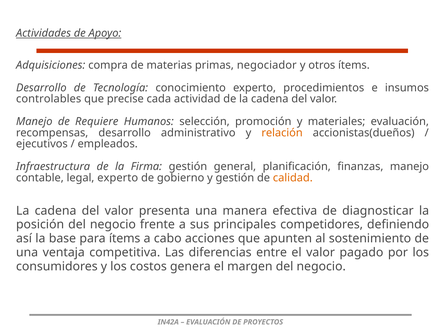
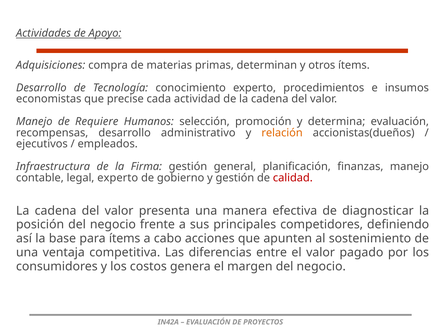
negociador: negociador -> determinan
controlables: controlables -> economistas
materiales: materiales -> determina
calidad colour: orange -> red
